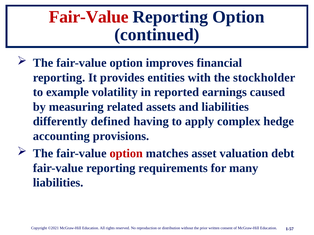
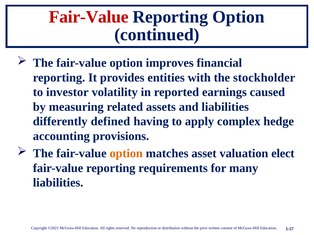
example: example -> investor
option at (126, 154) colour: red -> orange
debt: debt -> elect
